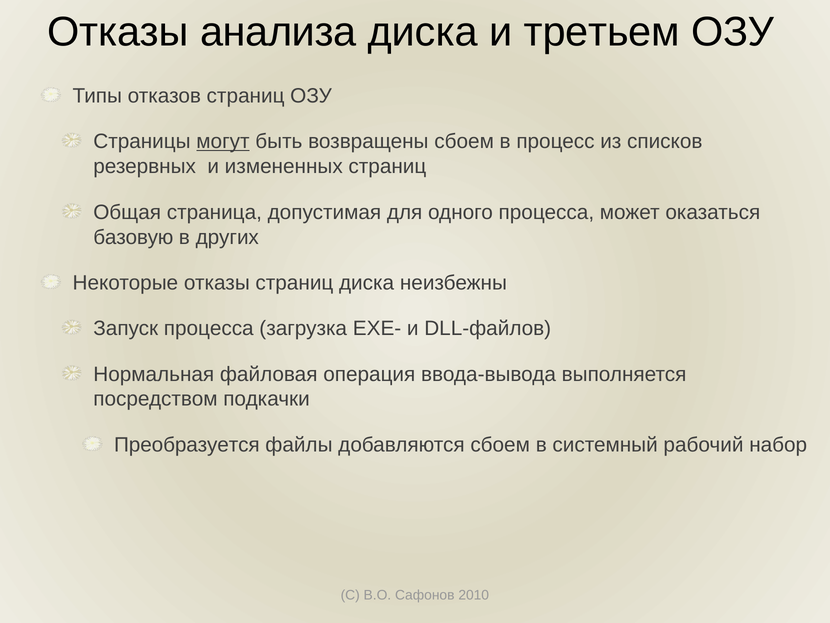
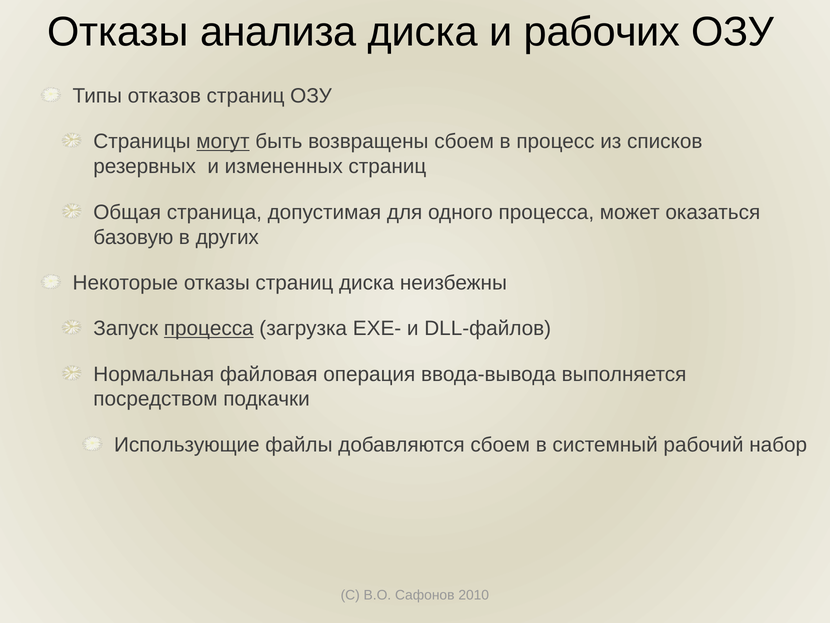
третьем: третьем -> рабочих
процесса at (209, 328) underline: none -> present
Преобразуется: Преобразуется -> Использующие
